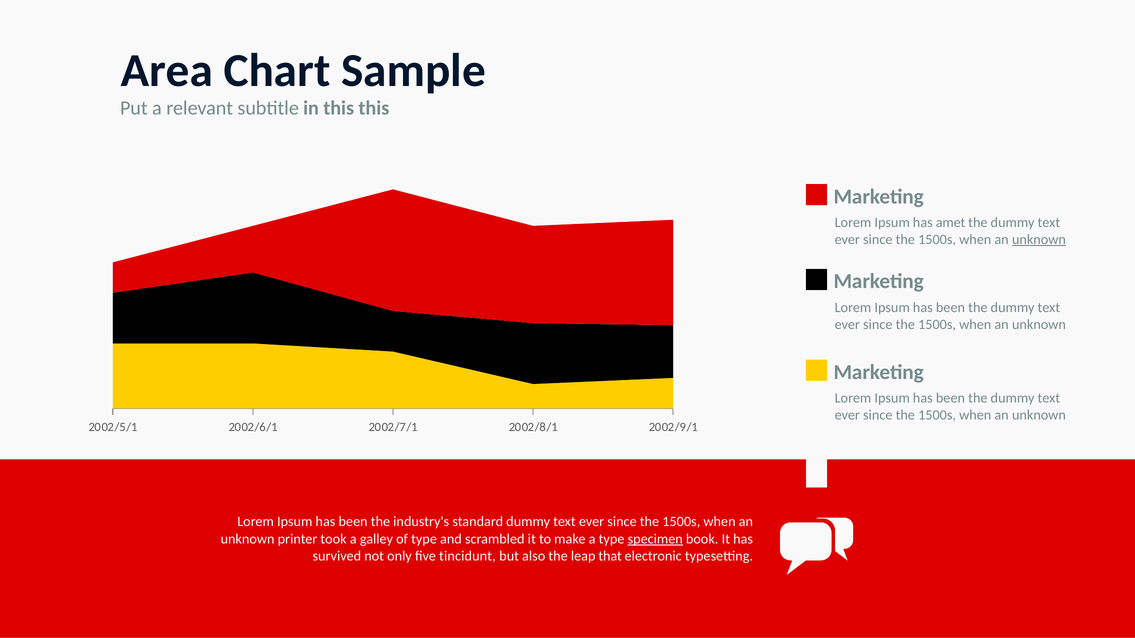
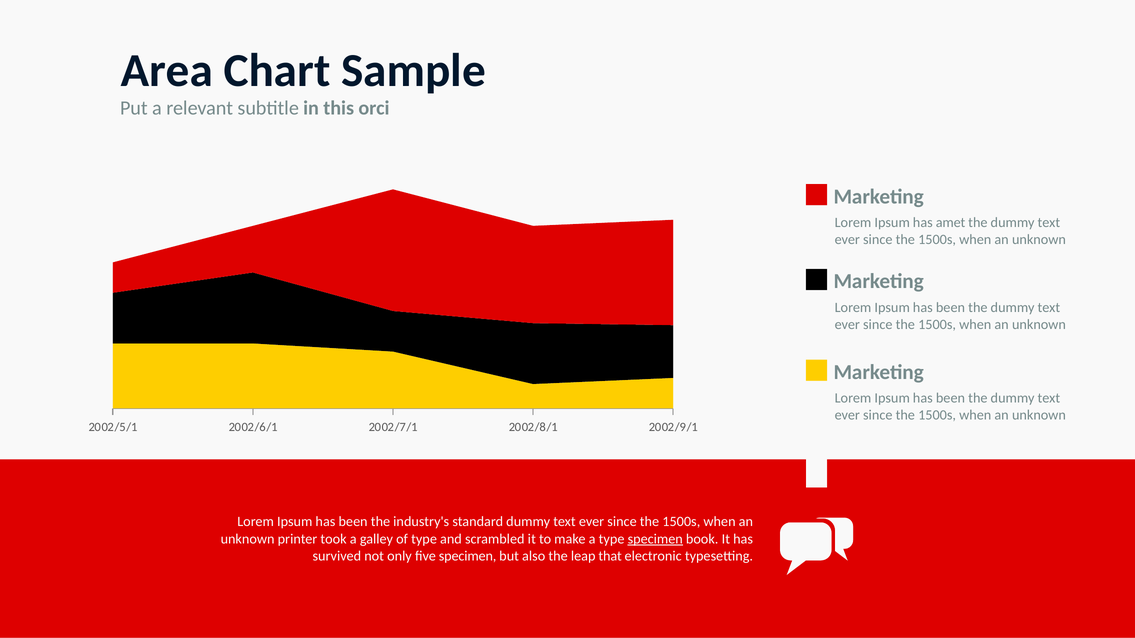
this this: this -> orci
unknown at (1039, 240) underline: present -> none
five tincidunt: tincidunt -> specimen
